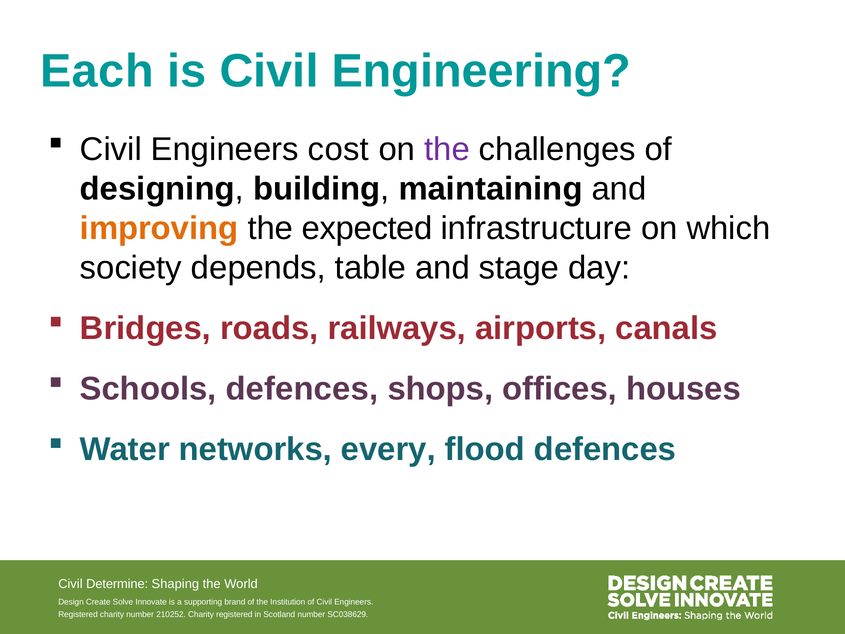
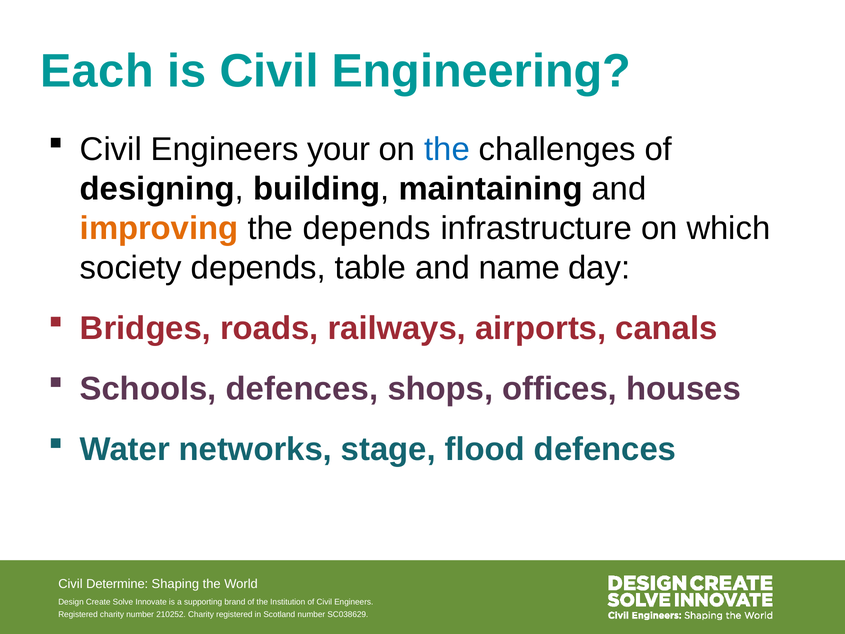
cost: cost -> your
the at (447, 149) colour: purple -> blue
the expected: expected -> depends
stage: stage -> name
every: every -> stage
